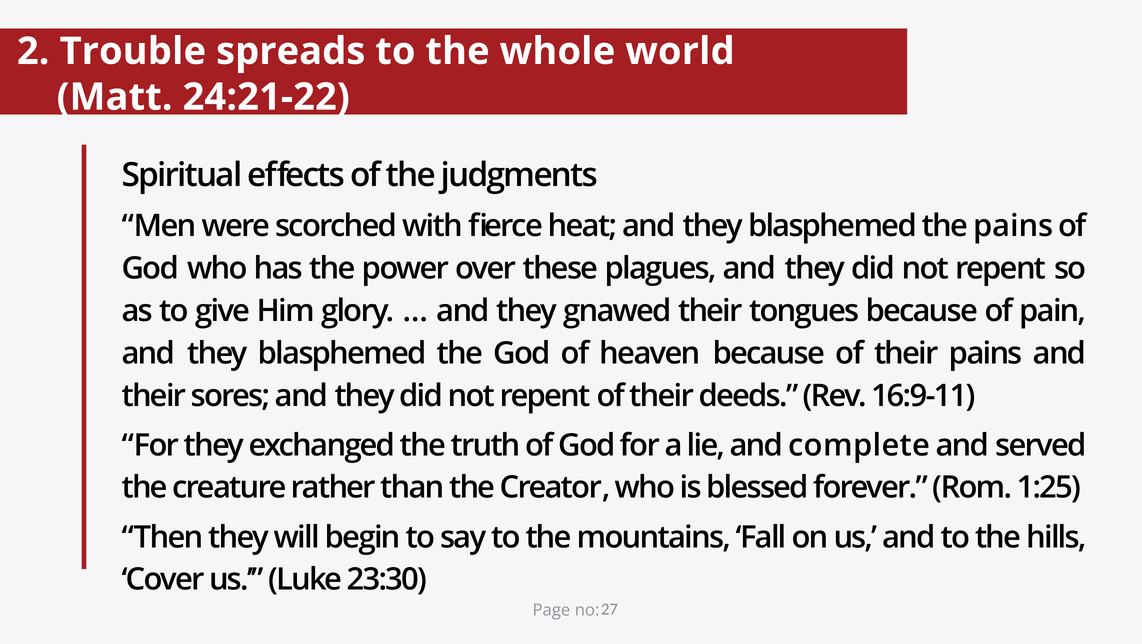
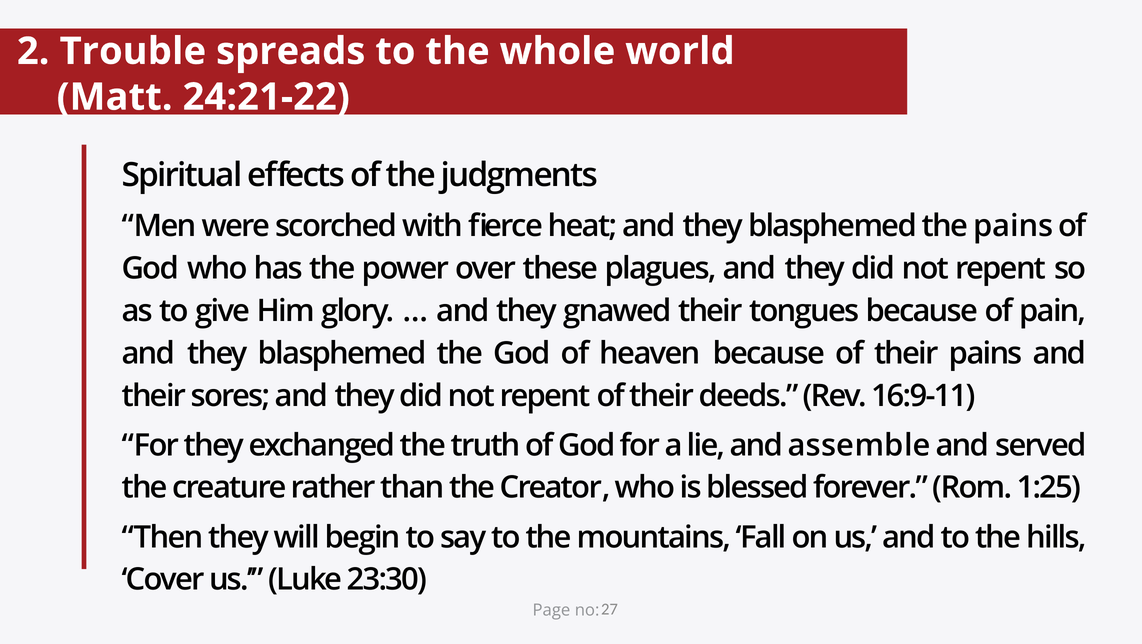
complete: complete -> assemble
